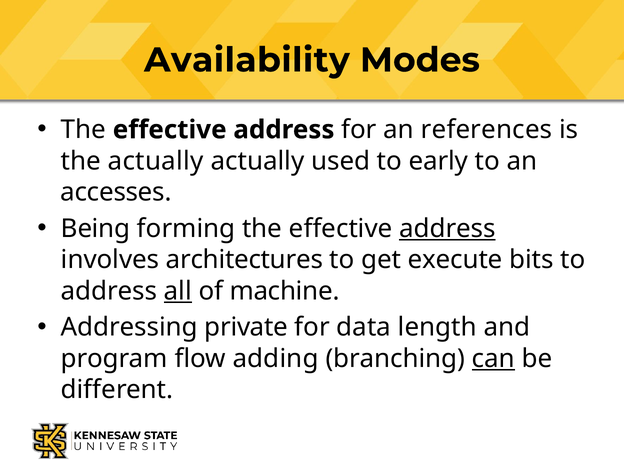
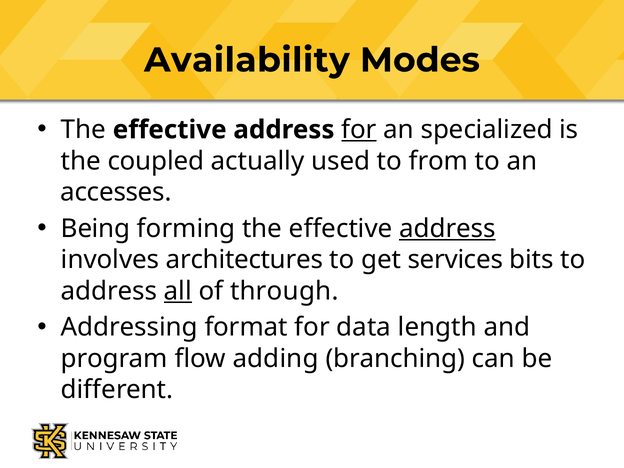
for at (359, 130) underline: none -> present
references: references -> specialized
the actually: actually -> coupled
early: early -> from
execute: execute -> services
machine: machine -> through
private: private -> format
can underline: present -> none
